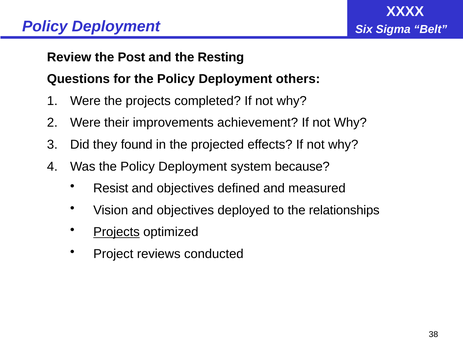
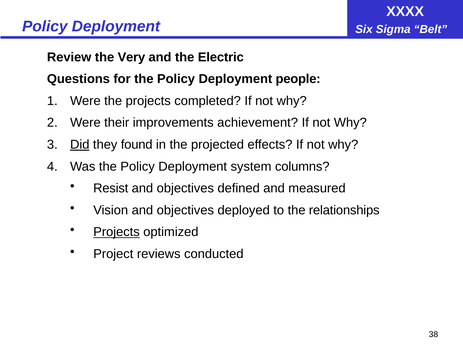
Post: Post -> Very
Resting: Resting -> Electric
others: others -> people
Did underline: none -> present
because: because -> columns
